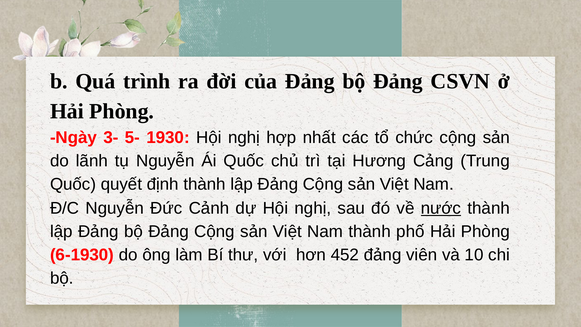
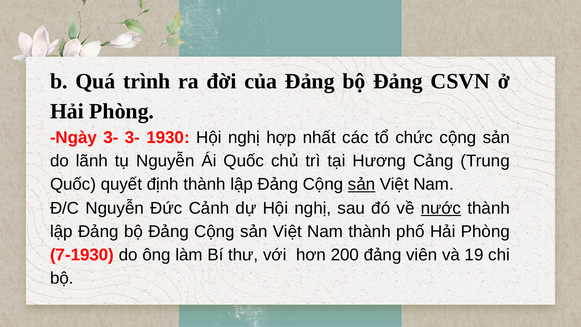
3- 5-: 5- -> 3-
sản at (362, 184) underline: none -> present
6-1930: 6-1930 -> 7-1930
452: 452 -> 200
10: 10 -> 19
